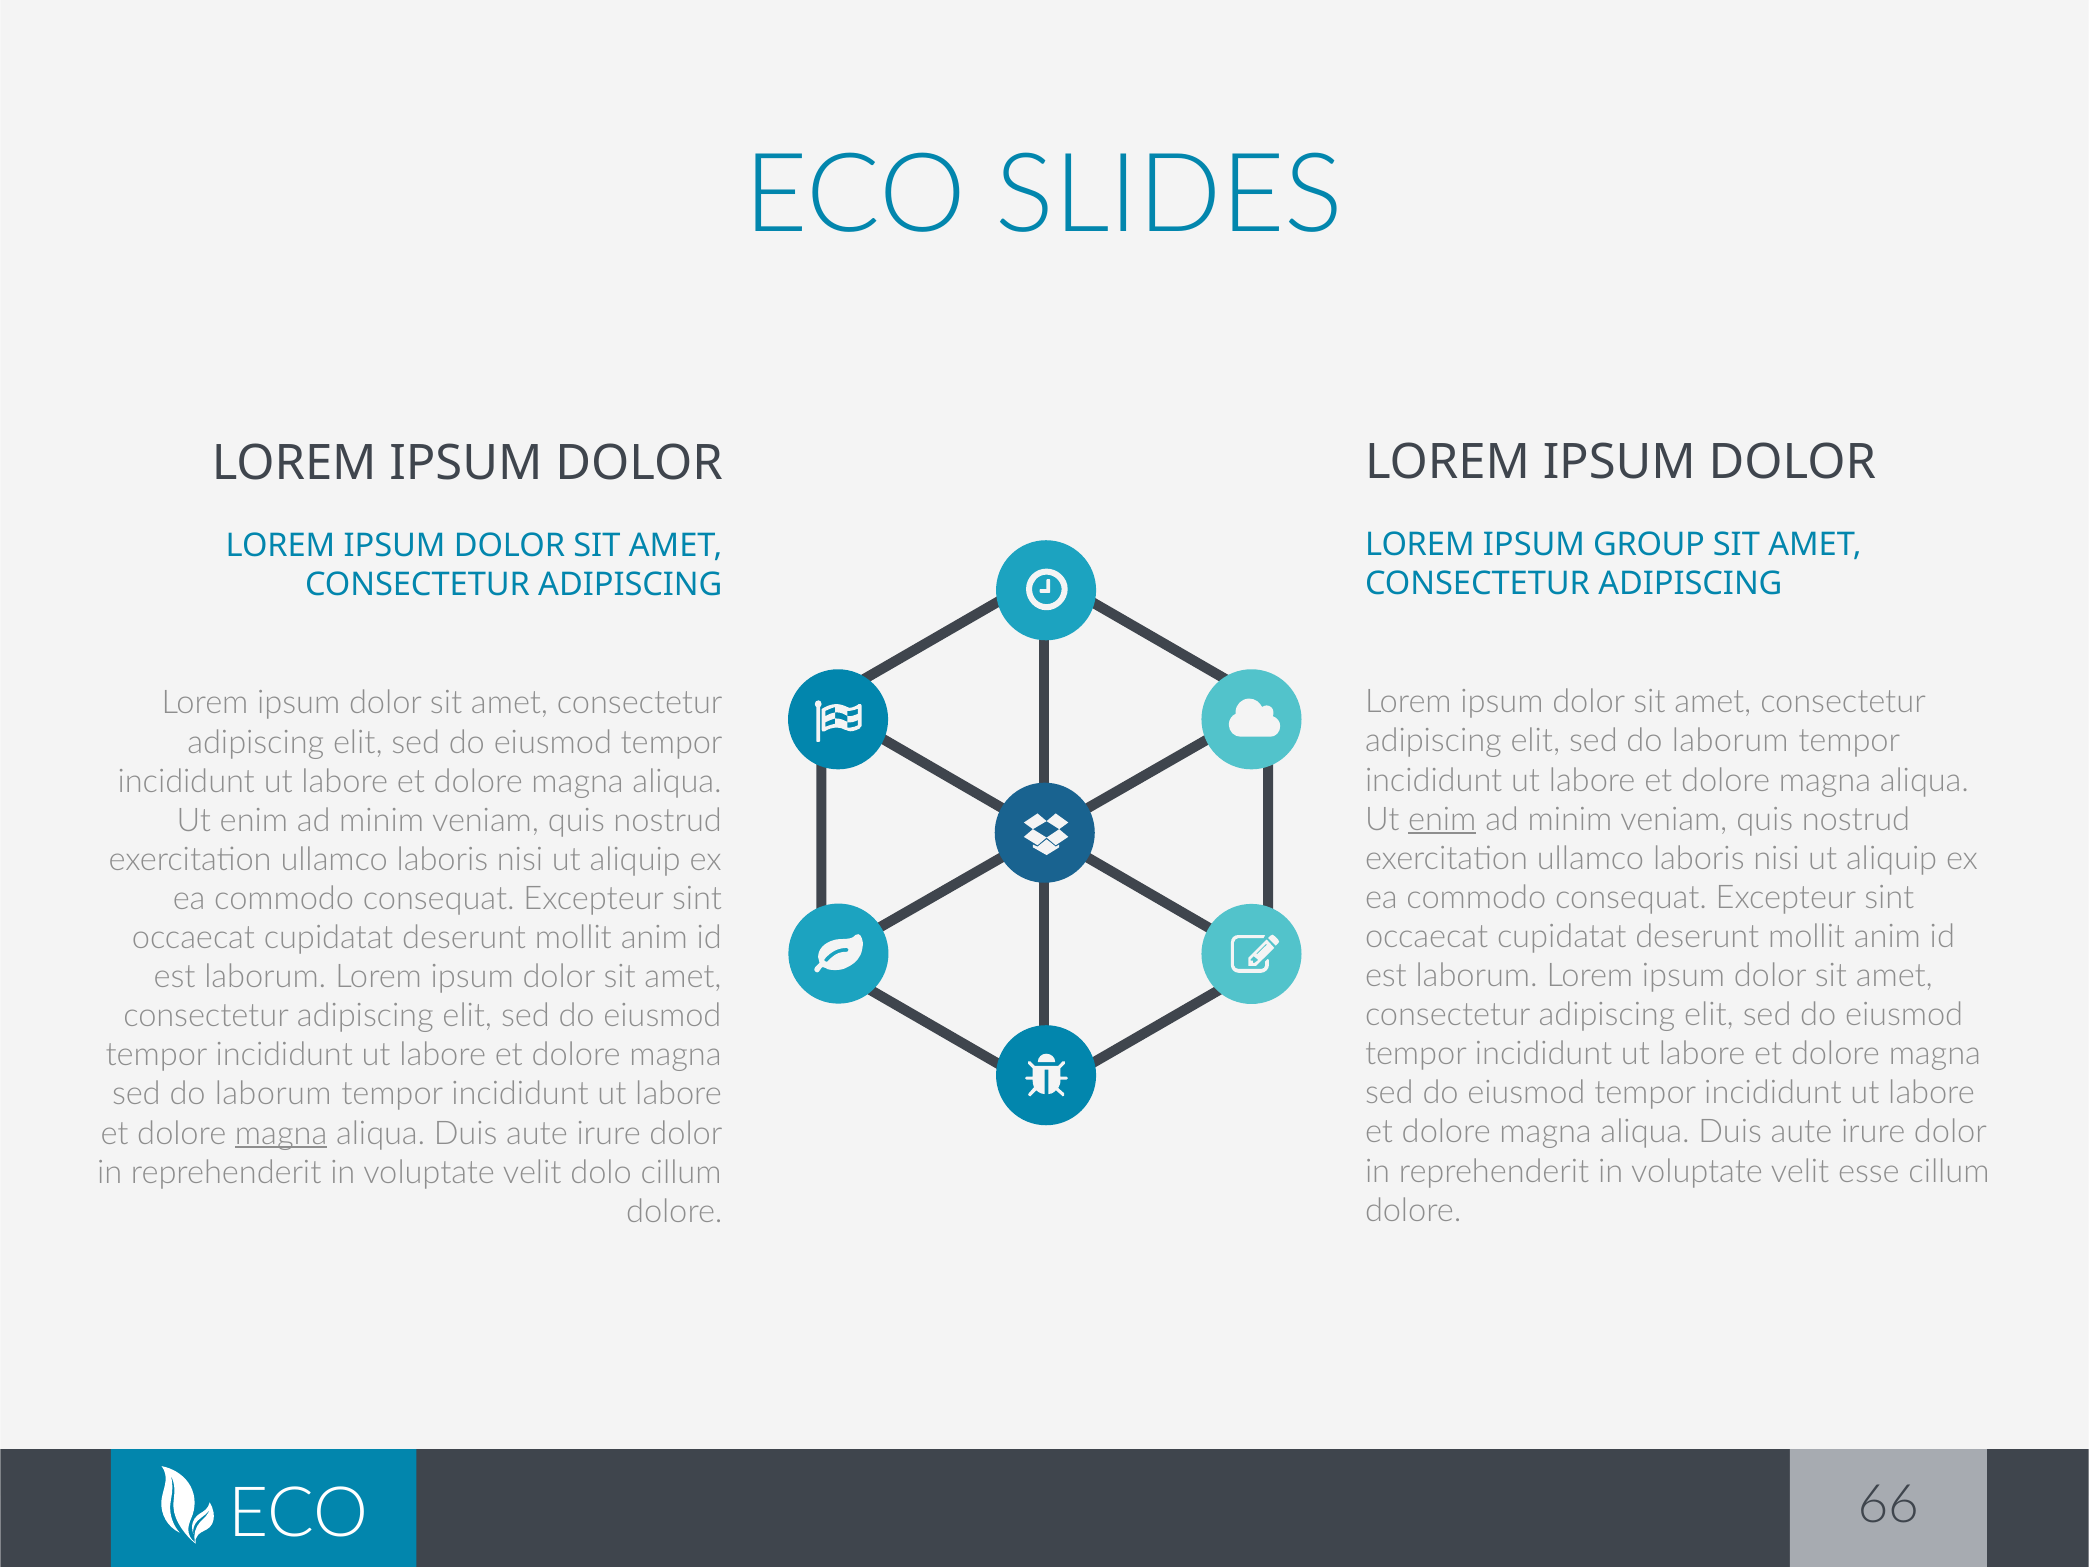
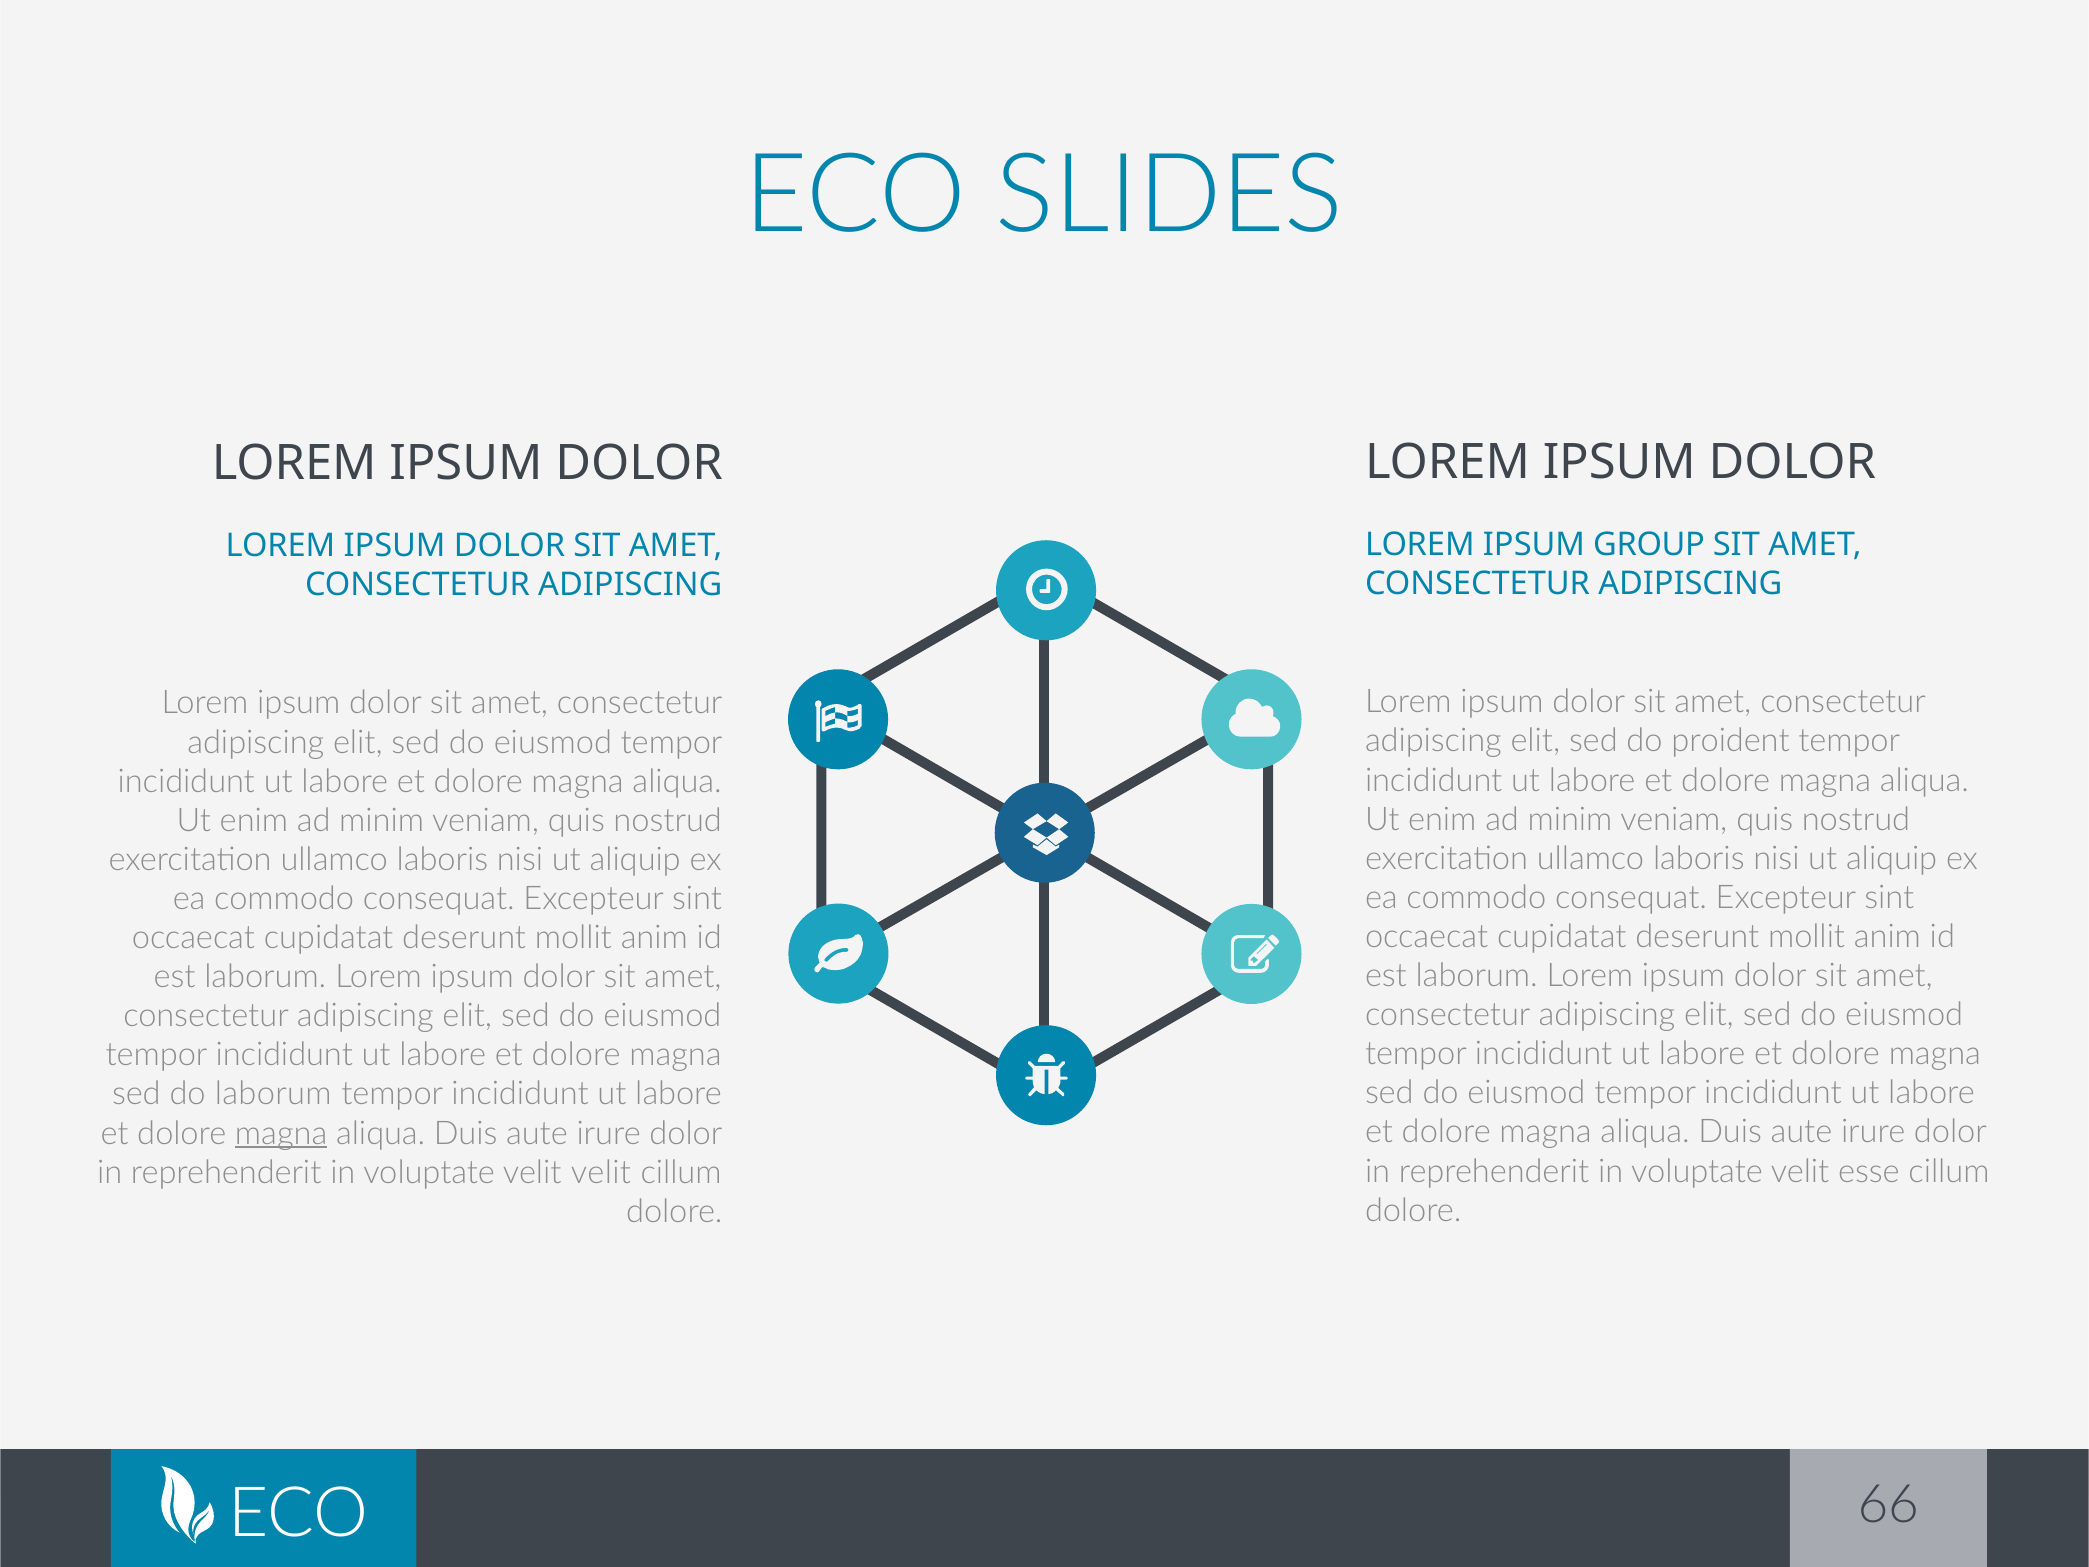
elit sed do laborum: laborum -> proident
enim at (1442, 819) underline: present -> none
velit dolo: dolo -> velit
